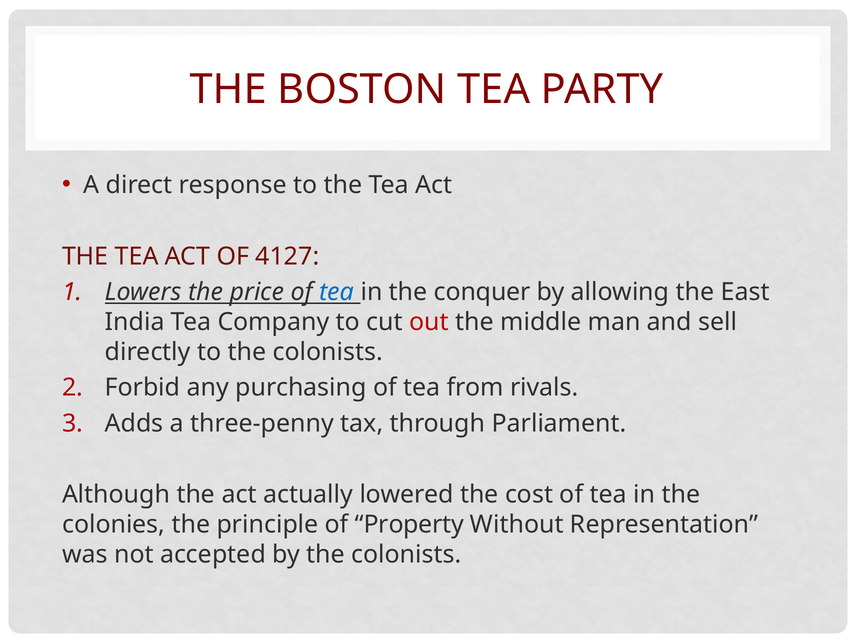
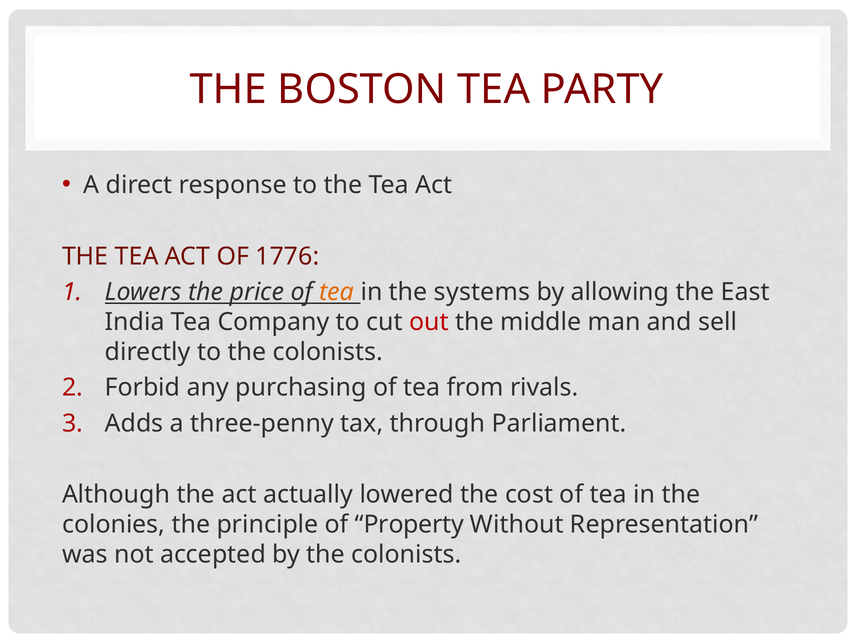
4127: 4127 -> 1776
tea at (337, 292) colour: blue -> orange
conquer: conquer -> systems
